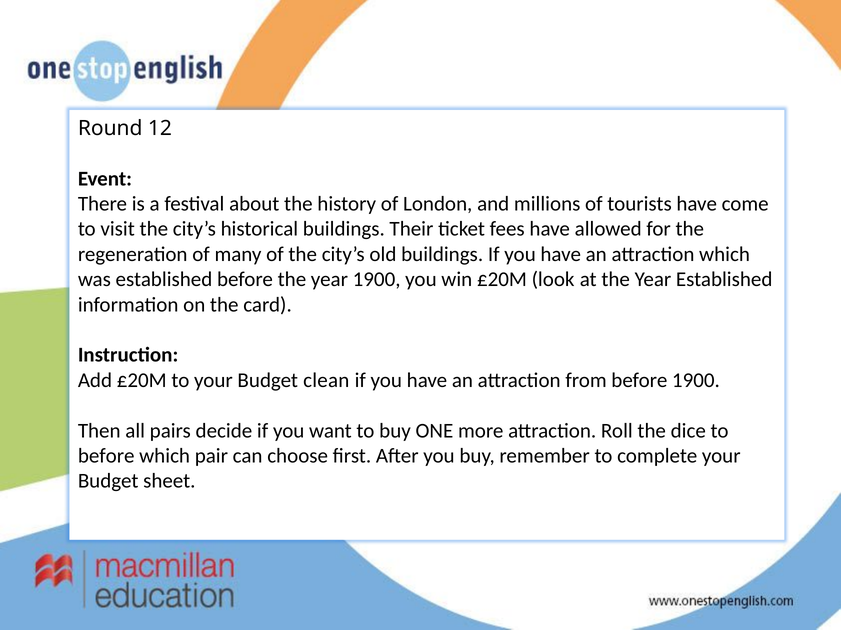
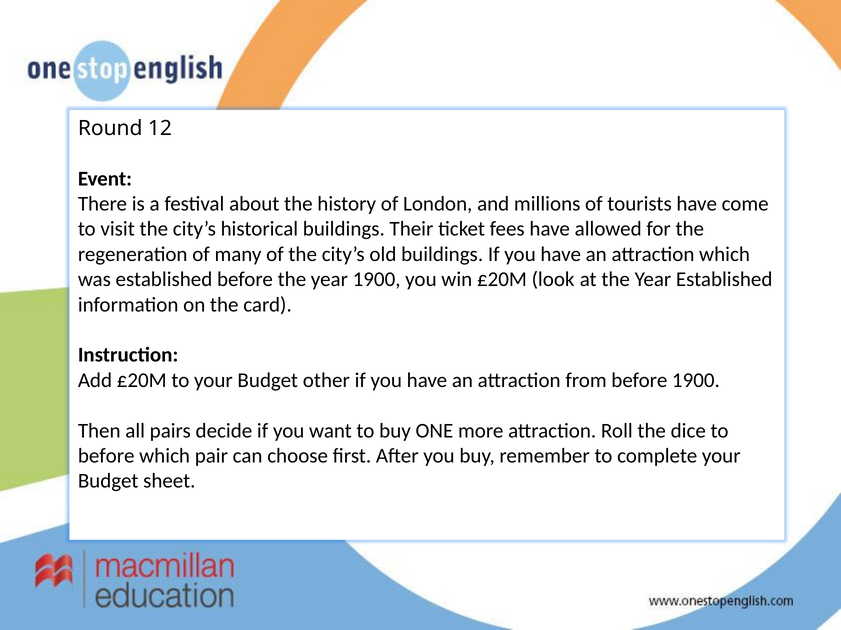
clean: clean -> other
